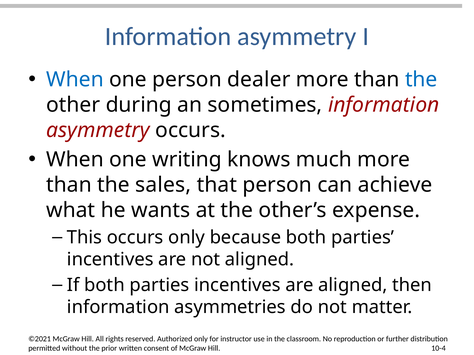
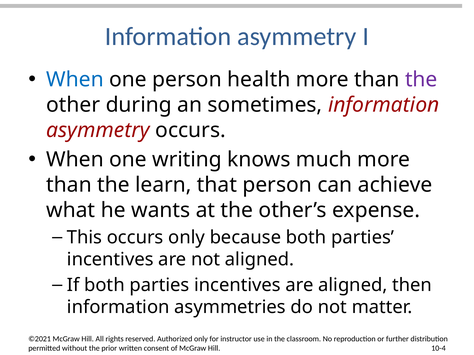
dealer: dealer -> health
the at (421, 80) colour: blue -> purple
sales: sales -> learn
